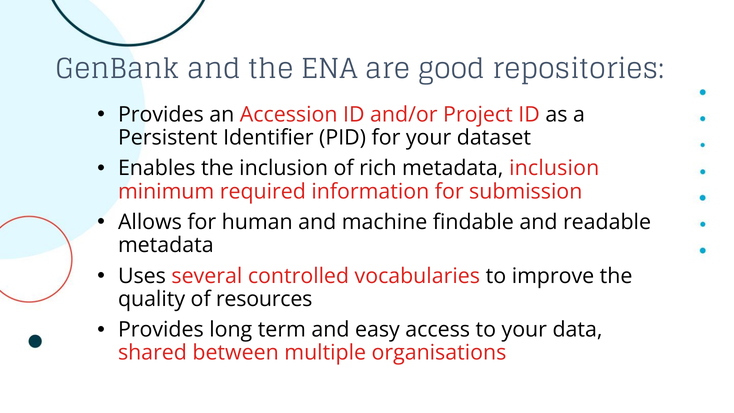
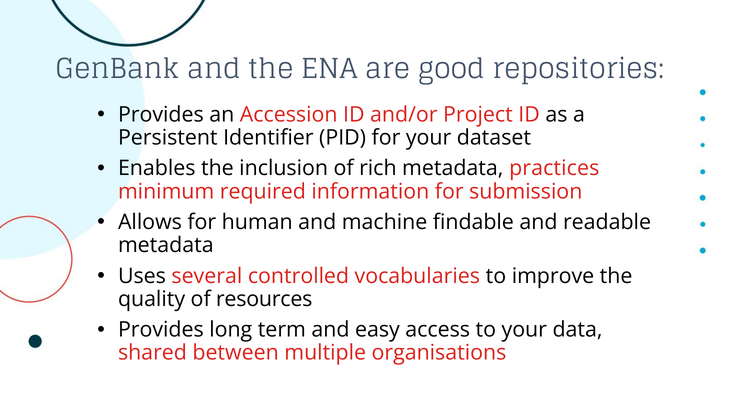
metadata inclusion: inclusion -> practices
